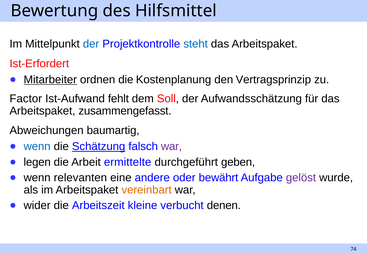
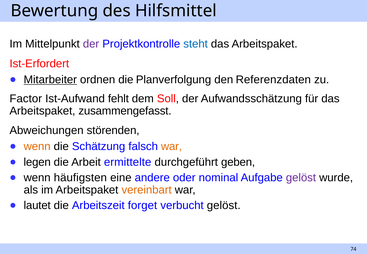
der at (91, 44) colour: blue -> purple
Kostenplanung: Kostenplanung -> Planverfolgung
Vertragsprinzip: Vertragsprinzip -> Referenzdaten
baumartig: baumartig -> störenden
wenn at (37, 147) colour: blue -> orange
Schätzung underline: present -> none
war at (171, 147) colour: purple -> orange
relevanten: relevanten -> häufigsten
bewährt: bewährt -> nominal
wider: wider -> lautet
kleine: kleine -> forget
verbucht denen: denen -> gelöst
